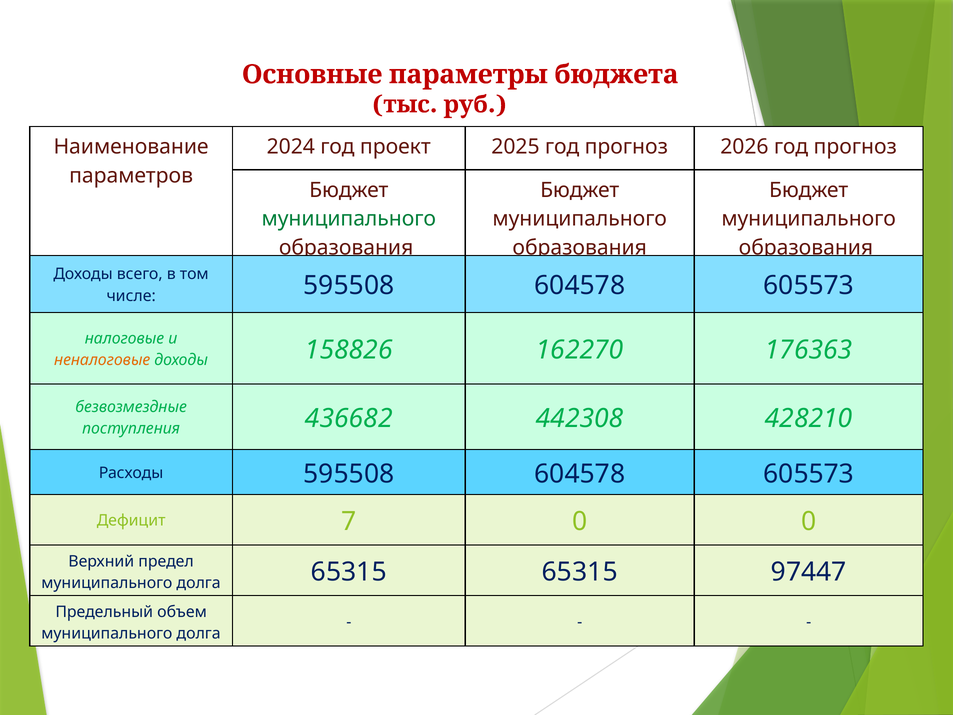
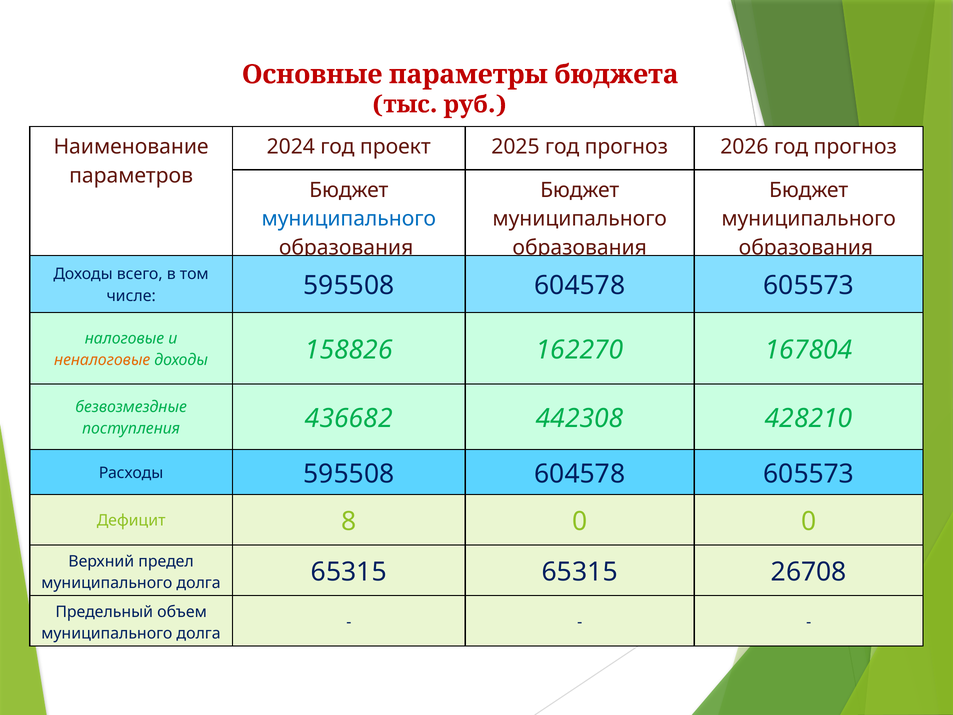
муниципального at (349, 219) colour: green -> blue
176363: 176363 -> 167804
7: 7 -> 8
97447: 97447 -> 26708
